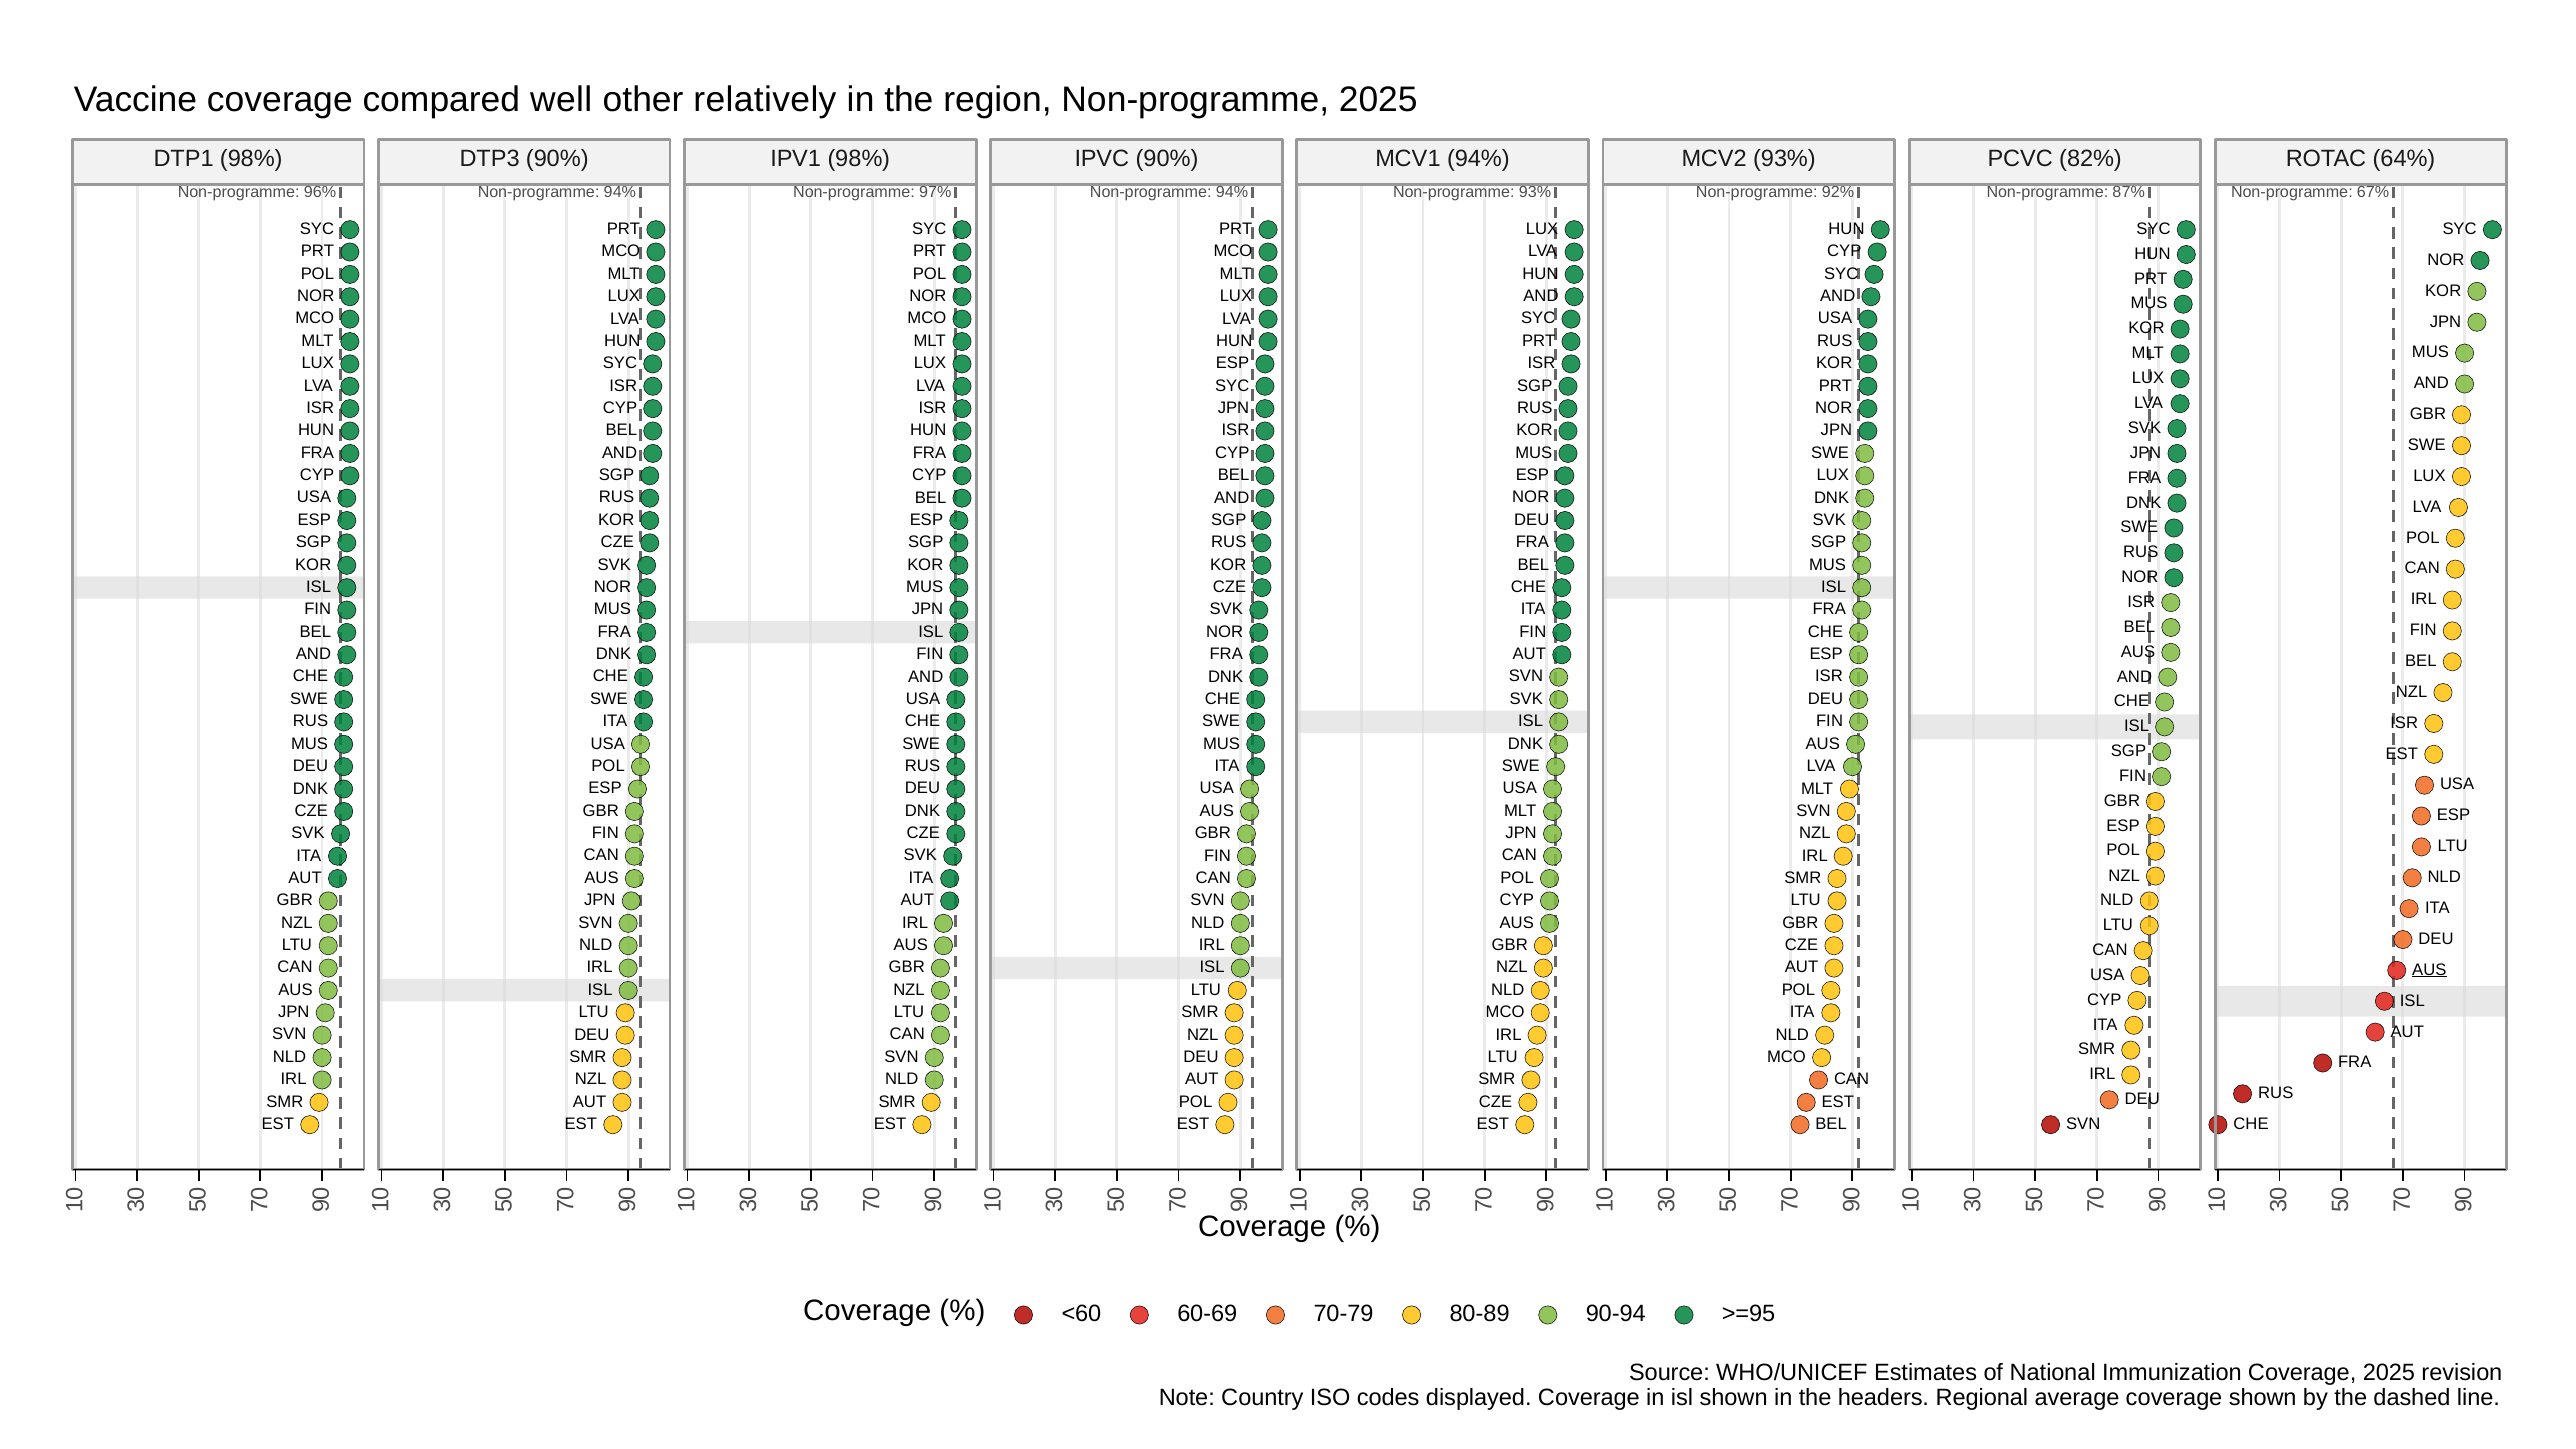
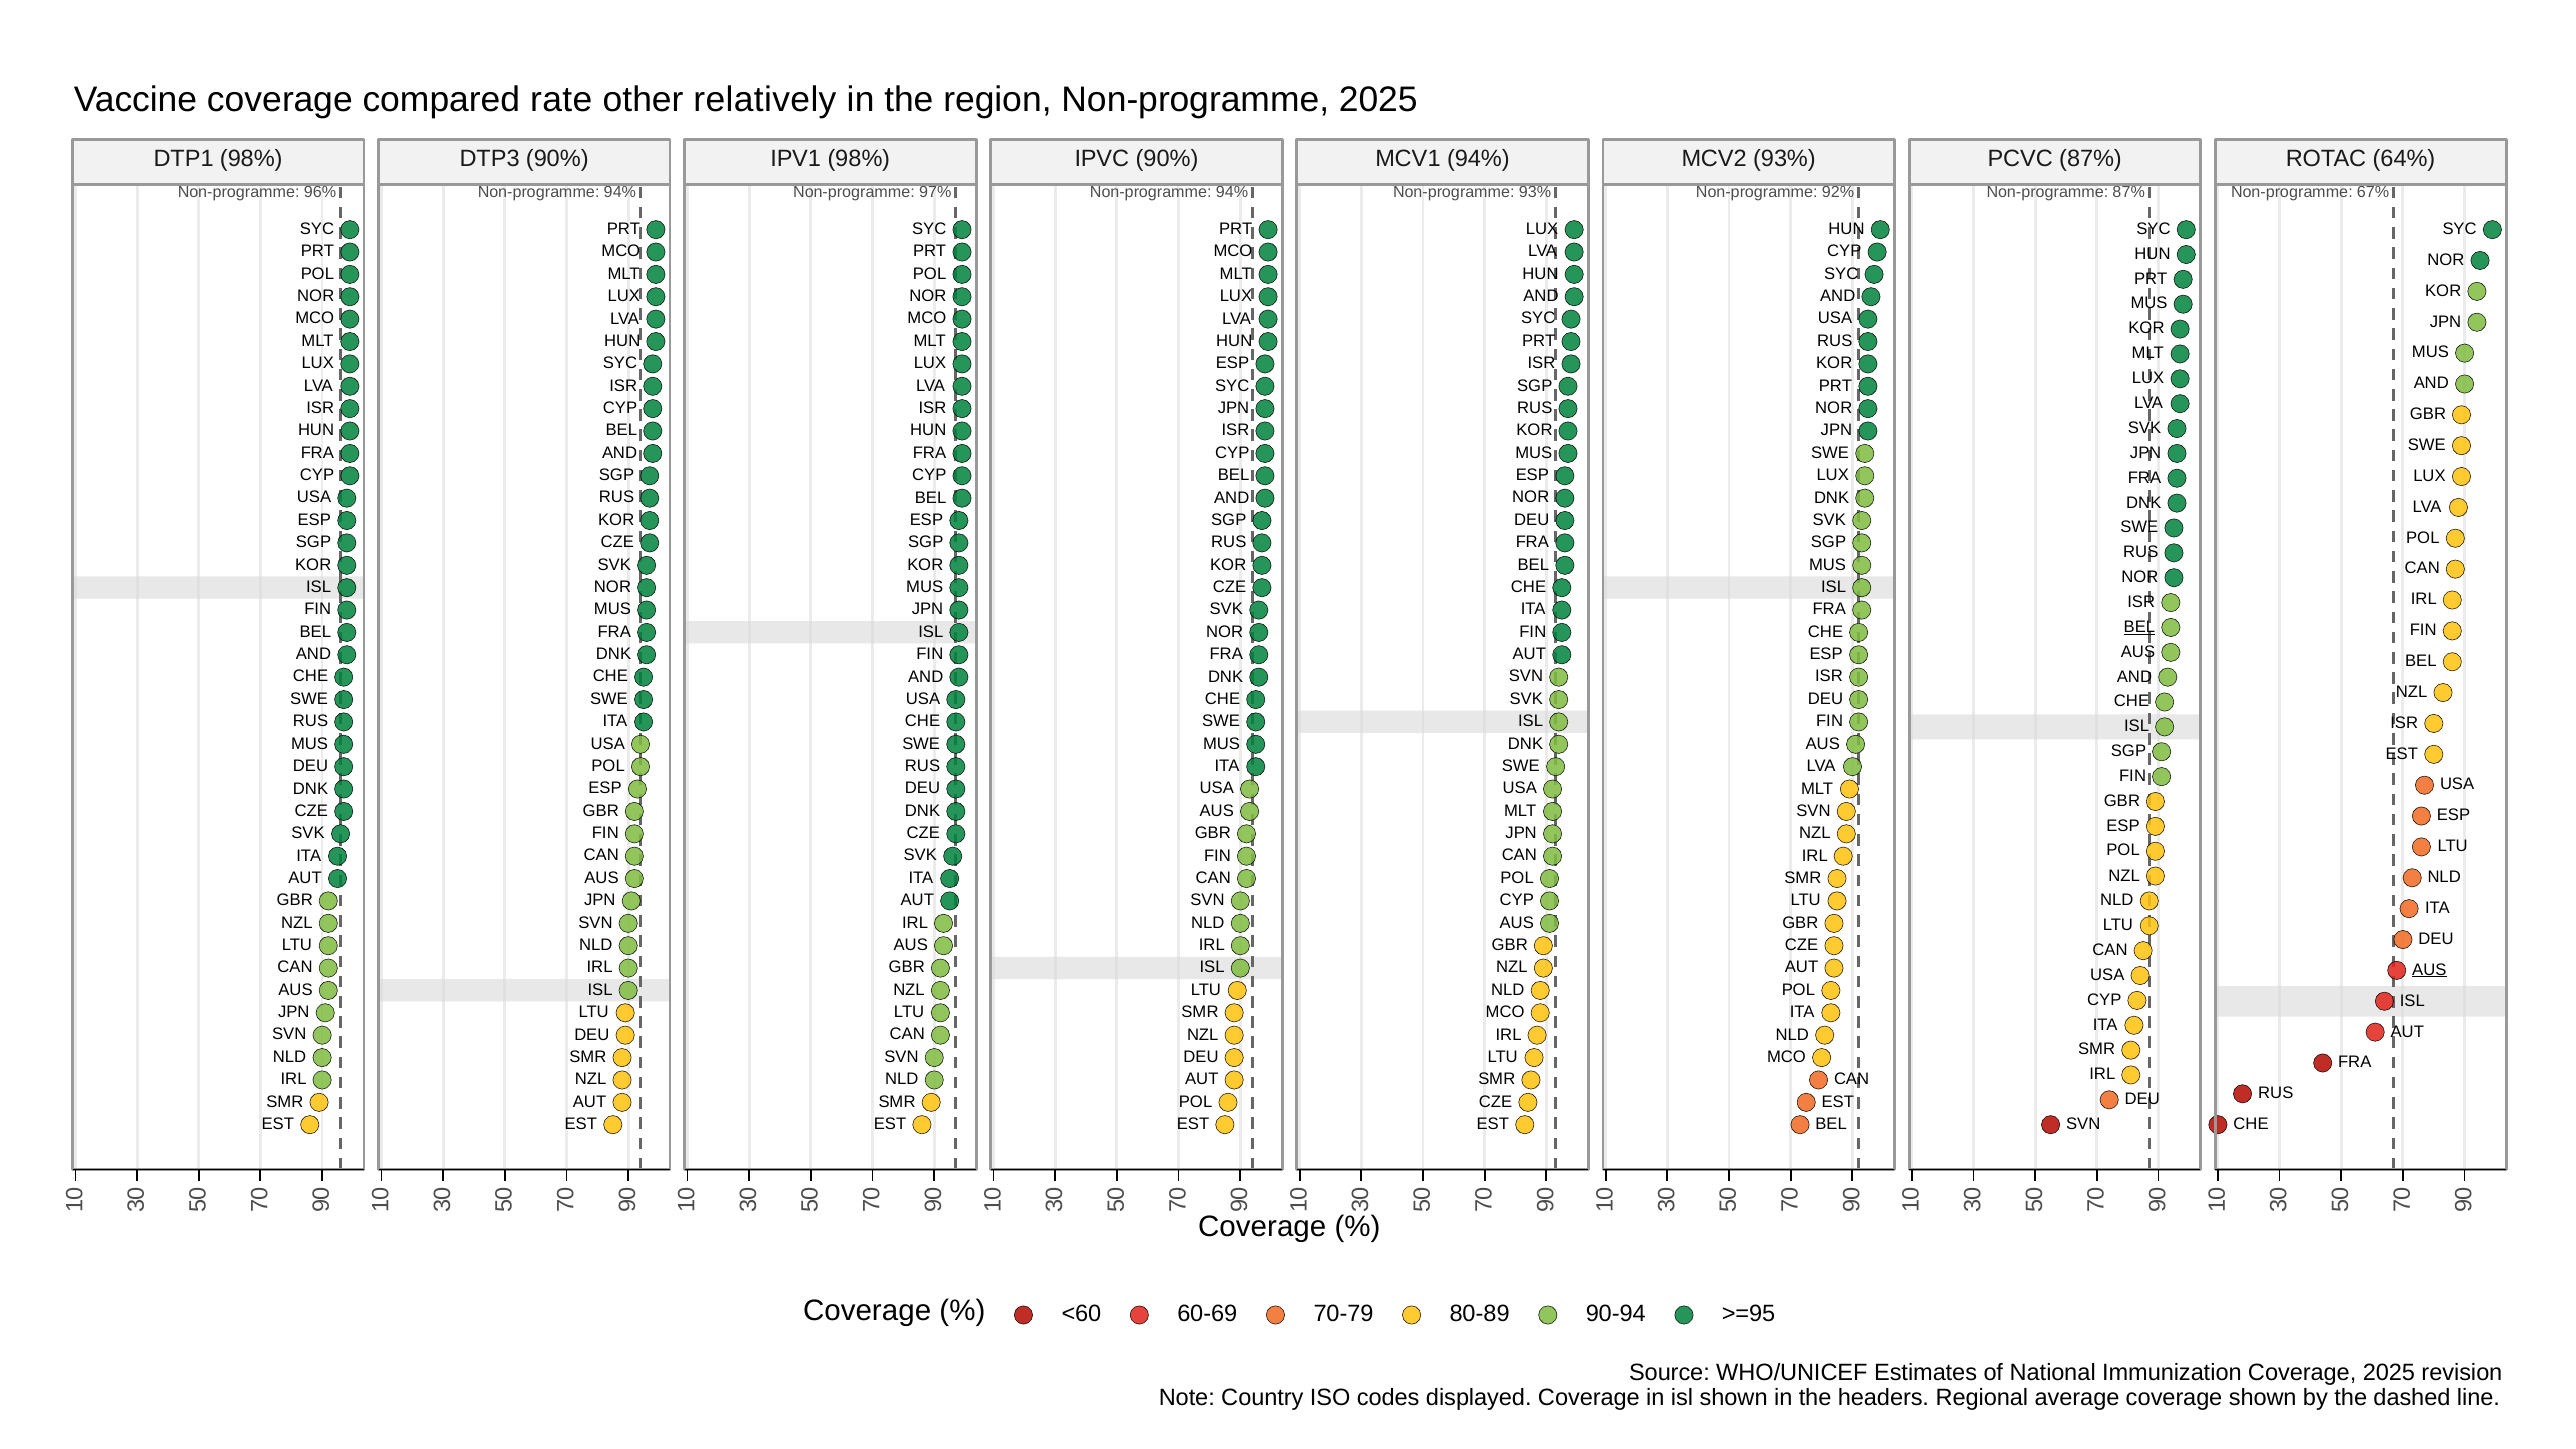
well: well -> rate
PCVC 82%: 82% -> 87%
BEL at (2139, 627) underline: none -> present
